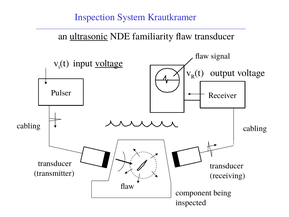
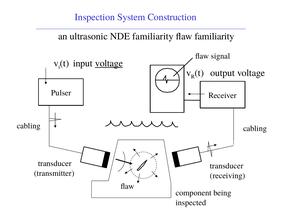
Krautkramer: Krautkramer -> Construction
ultrasonic underline: present -> none
flaw transducer: transducer -> familiarity
